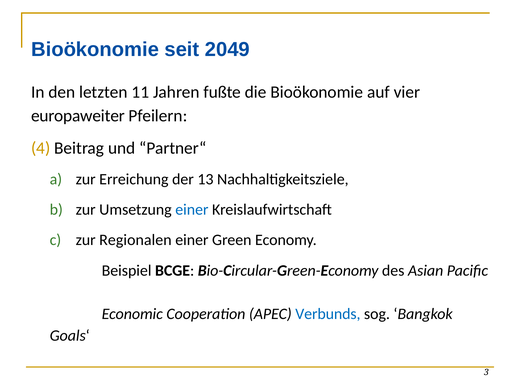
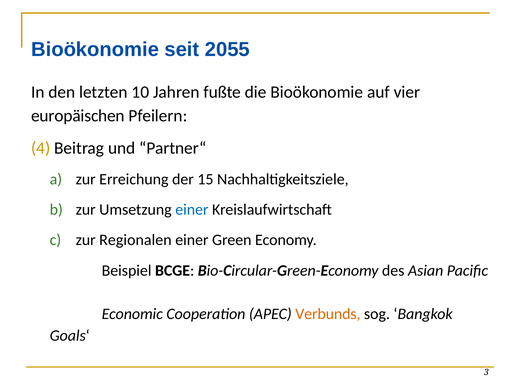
2049: 2049 -> 2055
11: 11 -> 10
europaweiter: europaweiter -> europäischen
13: 13 -> 15
Verbunds colour: blue -> orange
